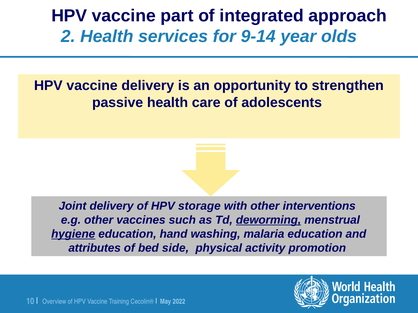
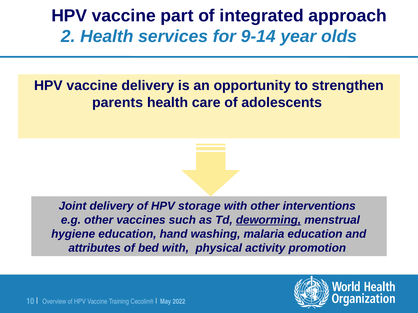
passive: passive -> parents
hygiene underline: present -> none
bed side: side -> with
